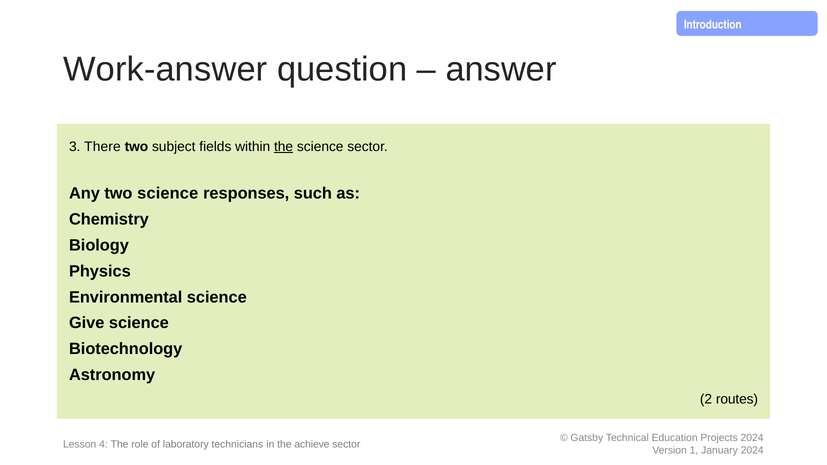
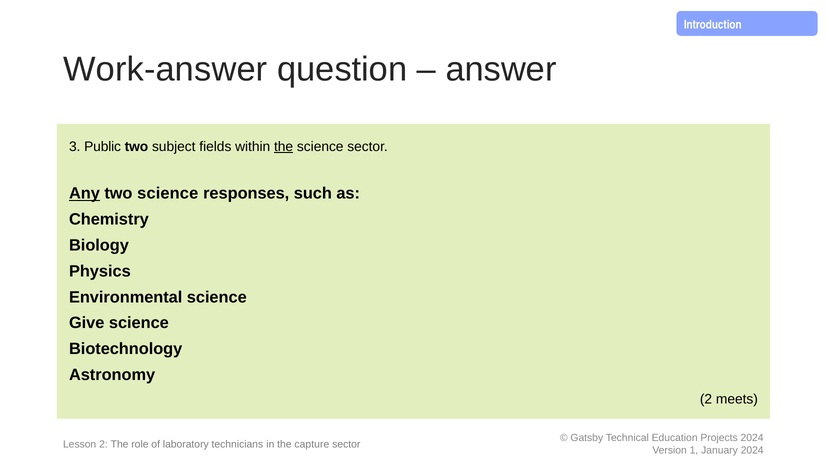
There: There -> Public
Any underline: none -> present
routes: routes -> meets
Lesson 4: 4 -> 2
achieve: achieve -> capture
